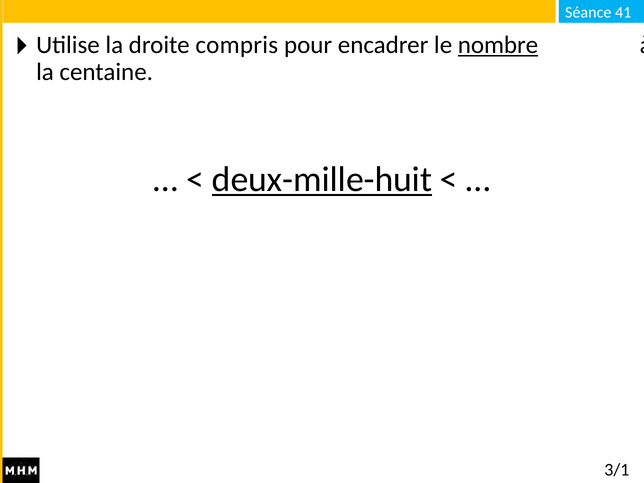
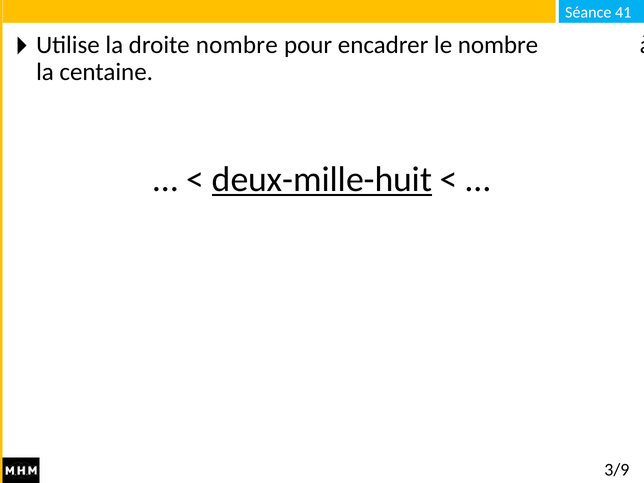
droite compris: compris -> nombre
nombre at (498, 45) underline: present -> none
3/1: 3/1 -> 3/9
